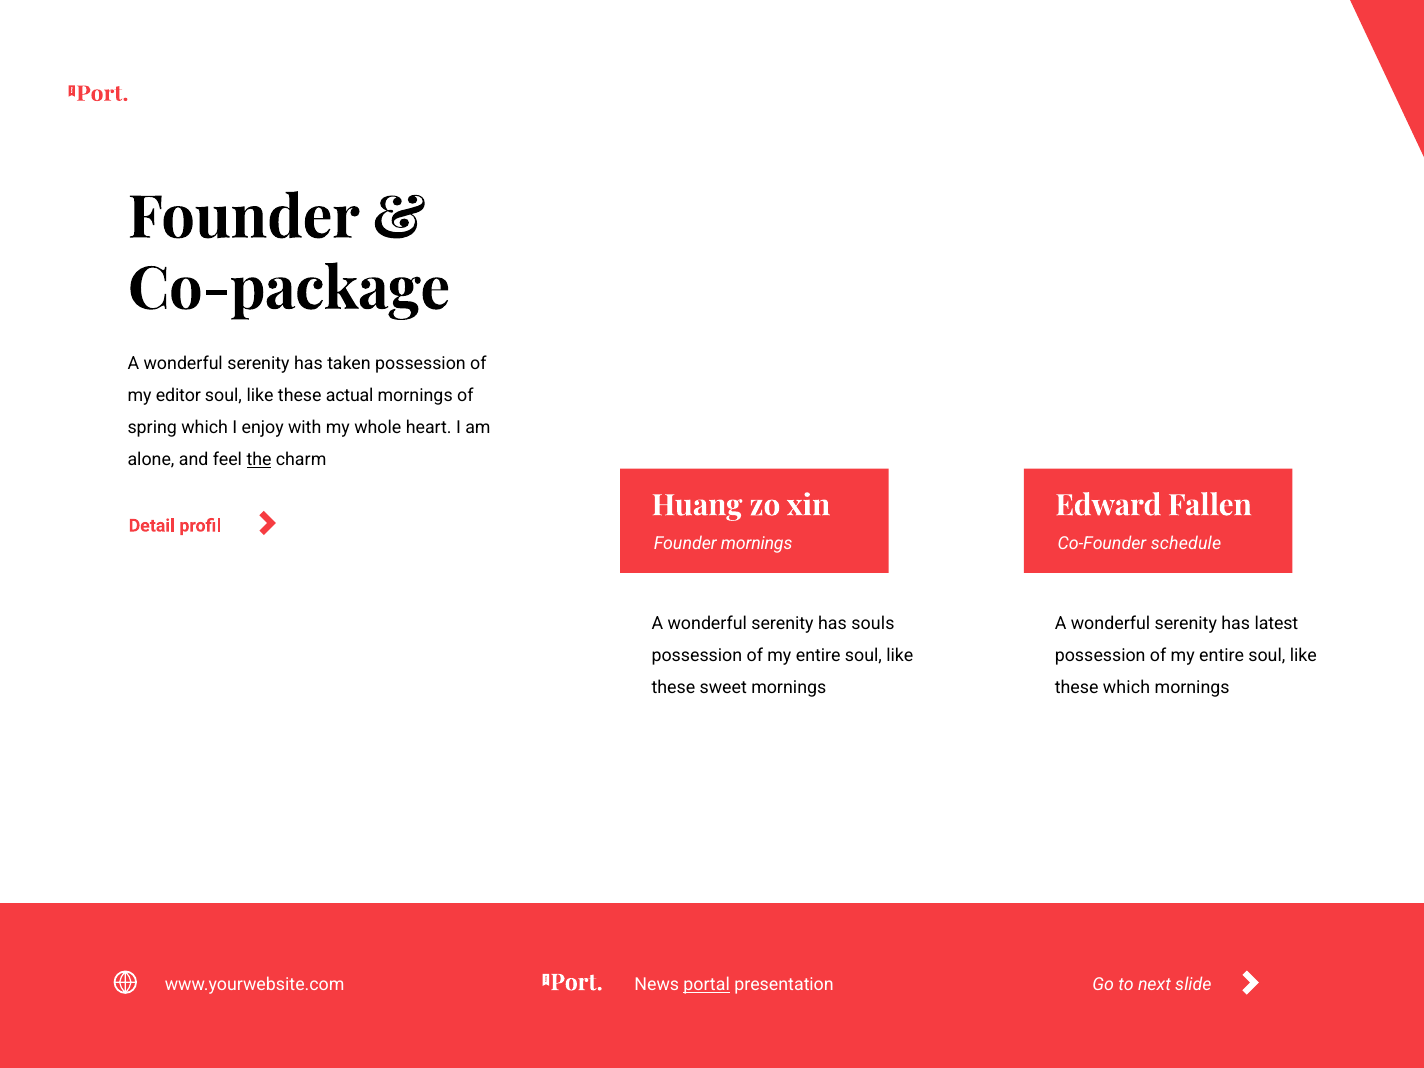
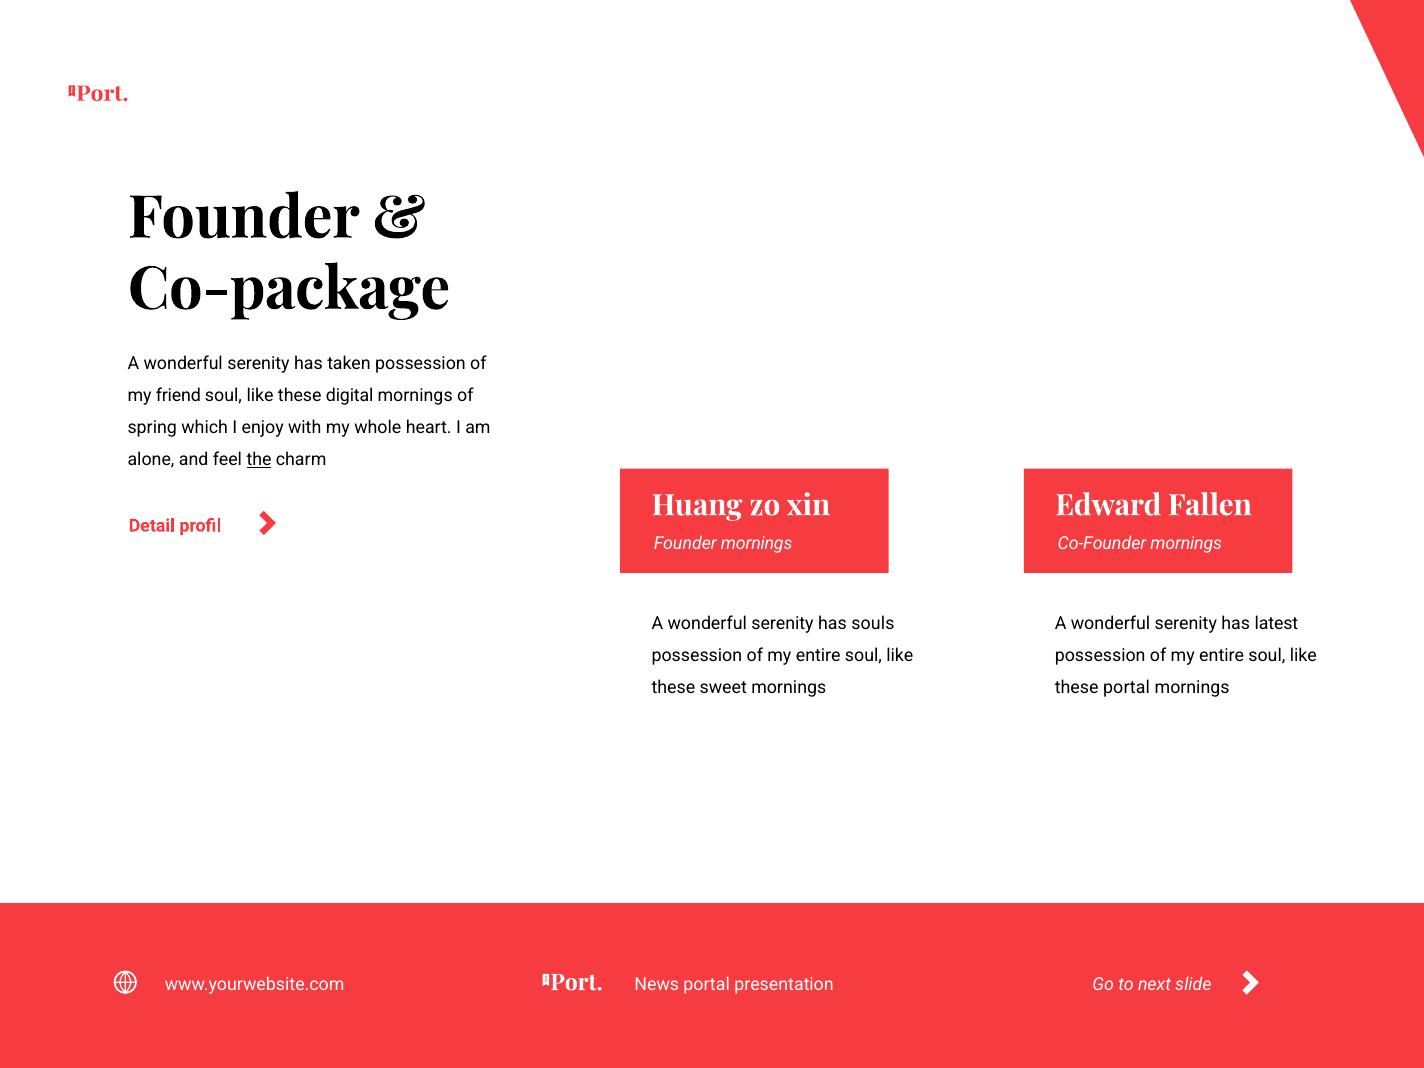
editor: editor -> friend
actual: actual -> digital
Co-Founder schedule: schedule -> mornings
these which: which -> portal
portal at (707, 985) underline: present -> none
